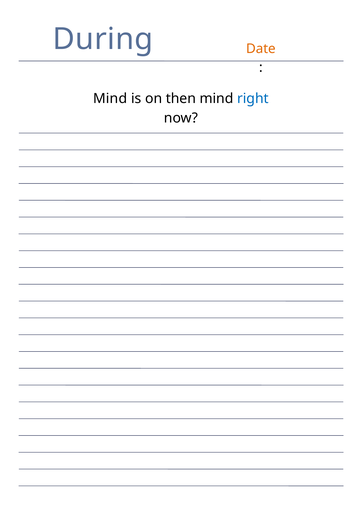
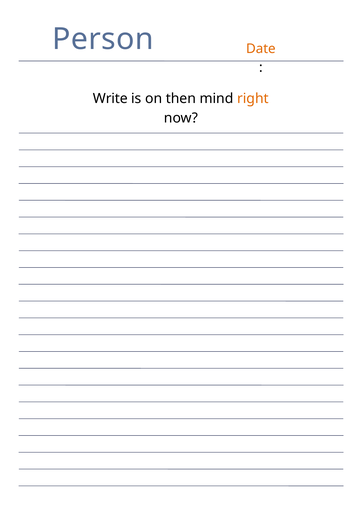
During: During -> Person
Mind at (110, 98): Mind -> Write
right colour: blue -> orange
